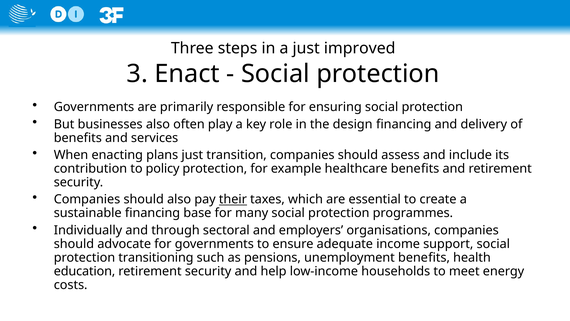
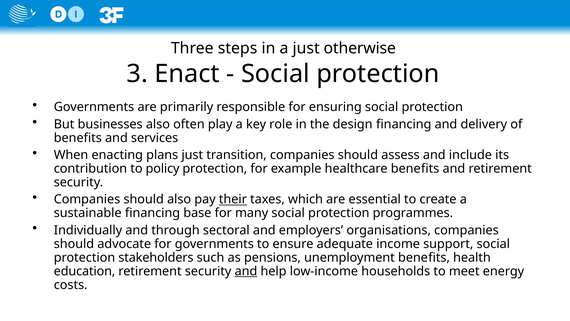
improved: improved -> otherwise
transitioning: transitioning -> stakeholders
and at (246, 271) underline: none -> present
